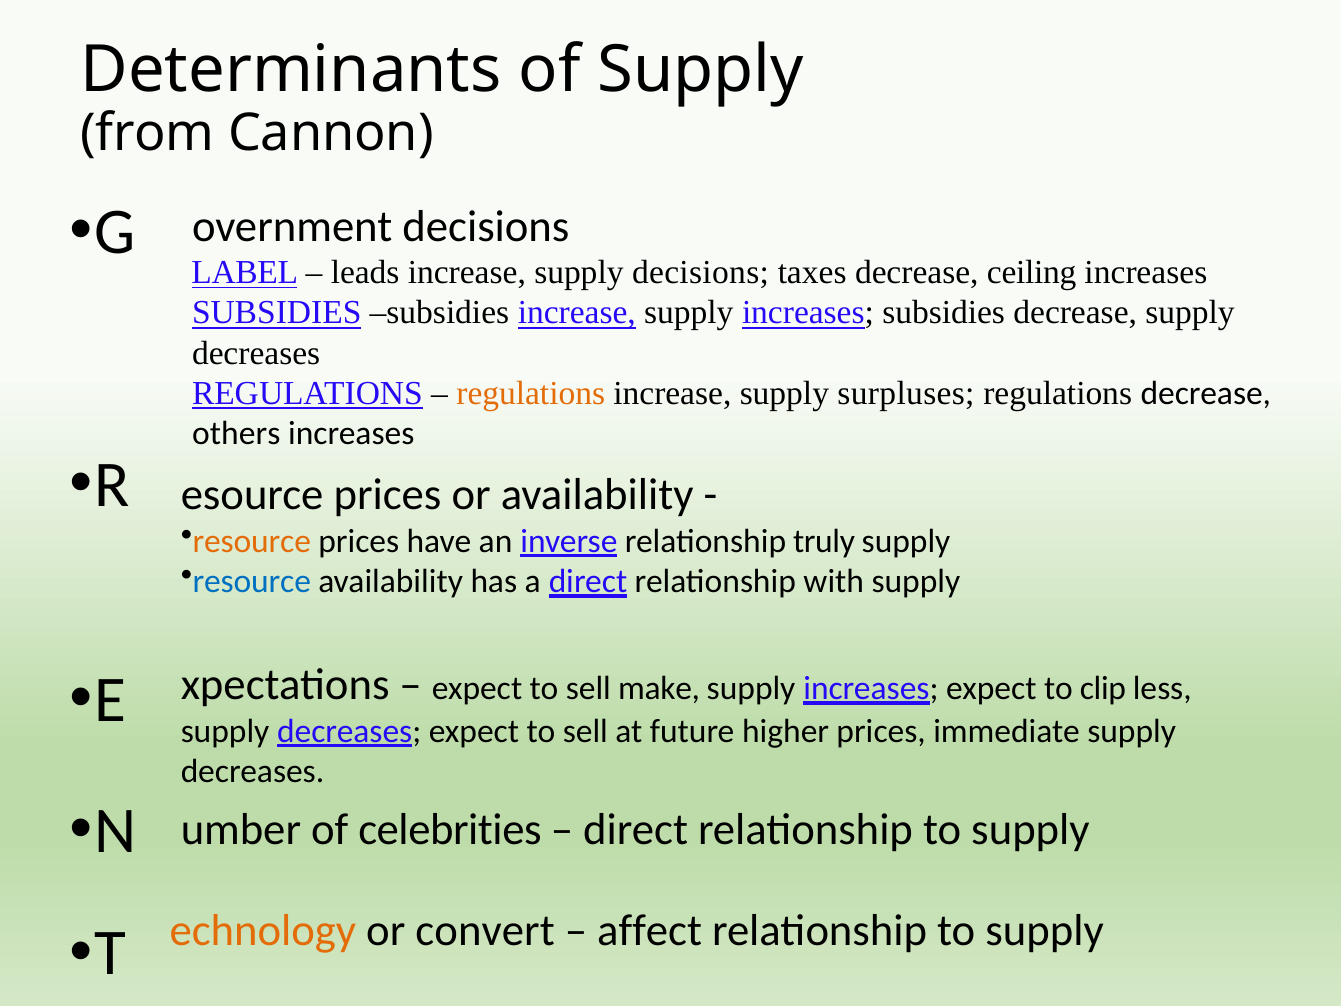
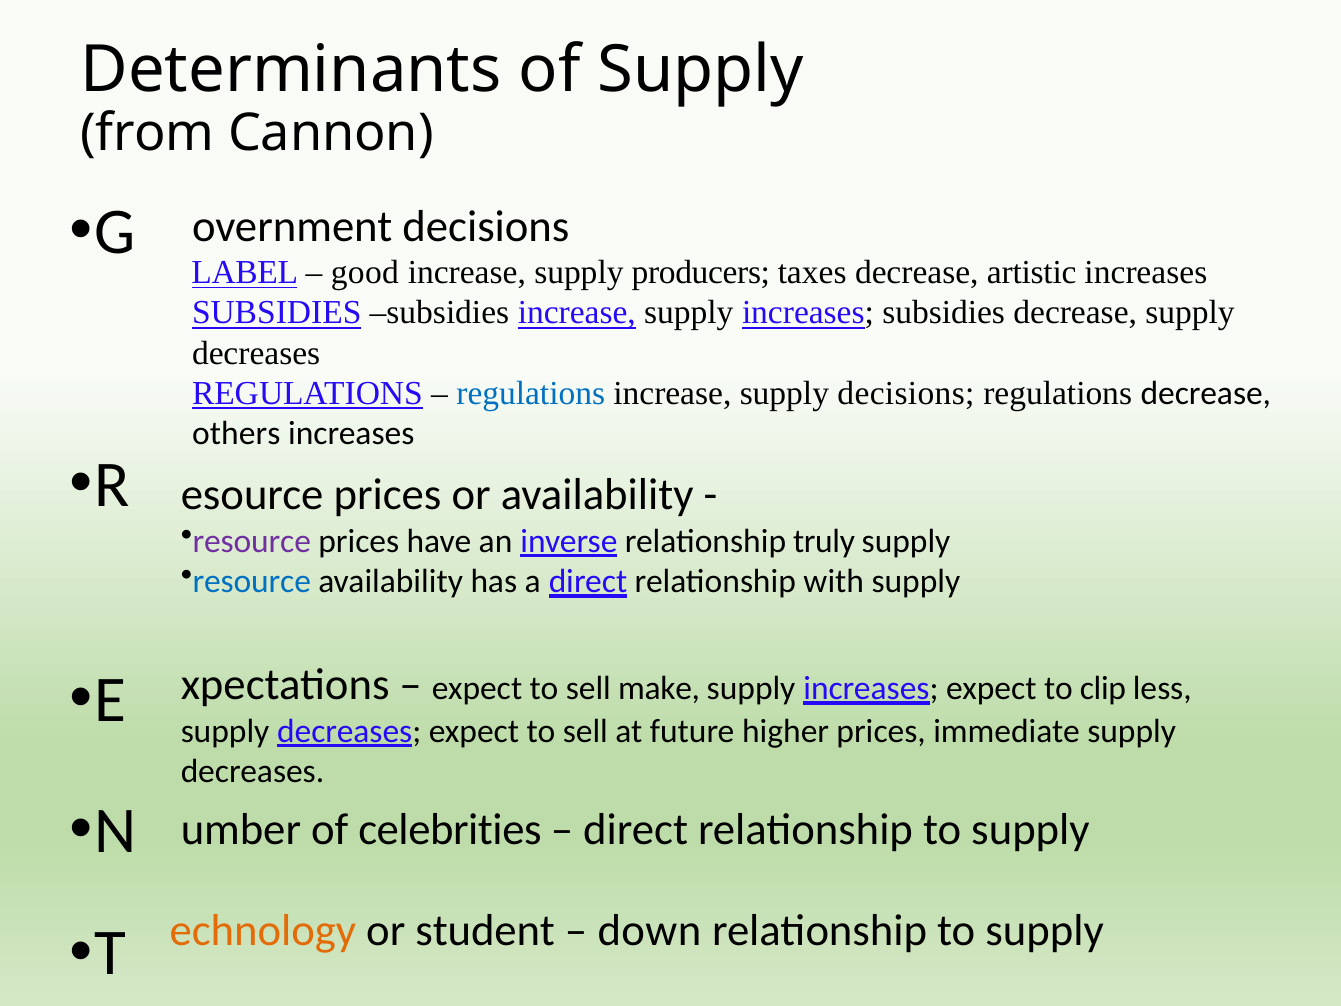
leads: leads -> good
supply decisions: decisions -> producers
ceiling: ceiling -> artistic
regulations at (531, 393) colour: orange -> blue
supply surpluses: surpluses -> decisions
resource at (252, 541) colour: orange -> purple
convert: convert -> student
affect: affect -> down
